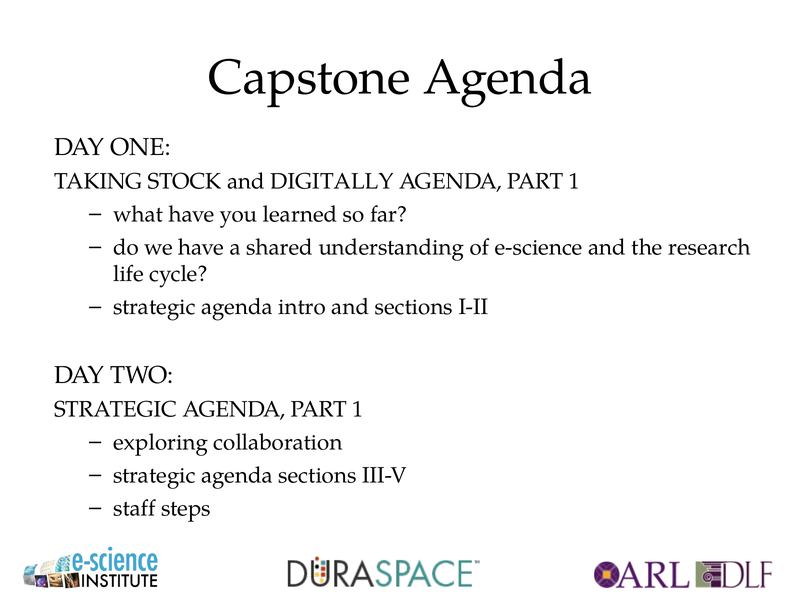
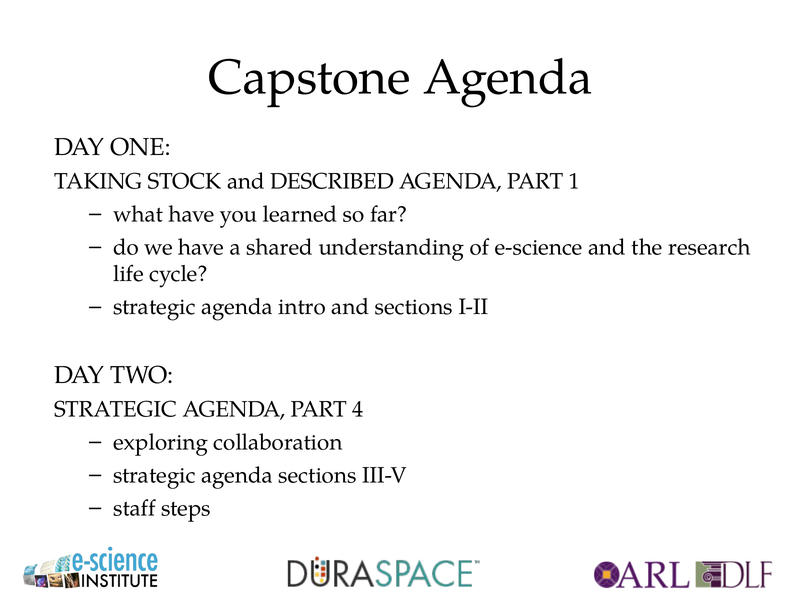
DIGITALLY: DIGITALLY -> DESCRIBED
STRATEGIC AGENDA PART 1: 1 -> 4
